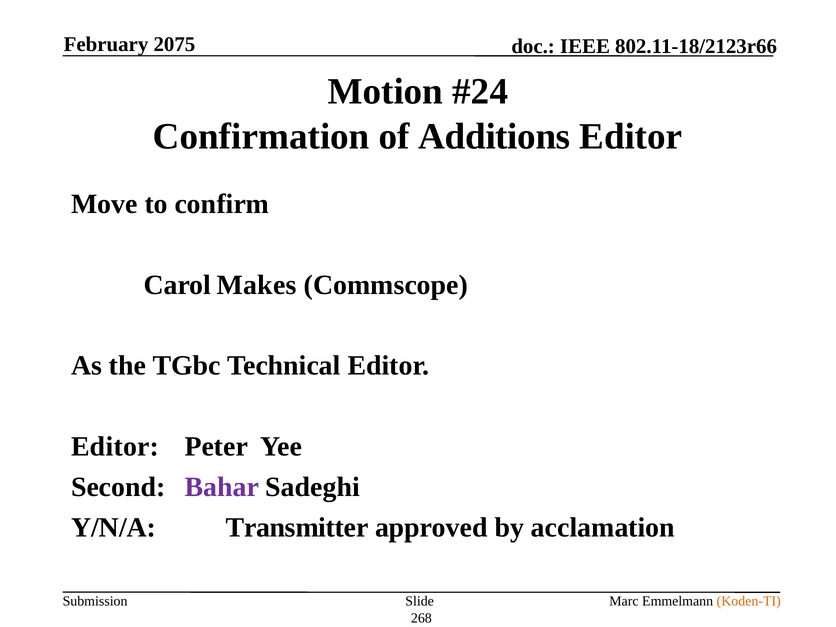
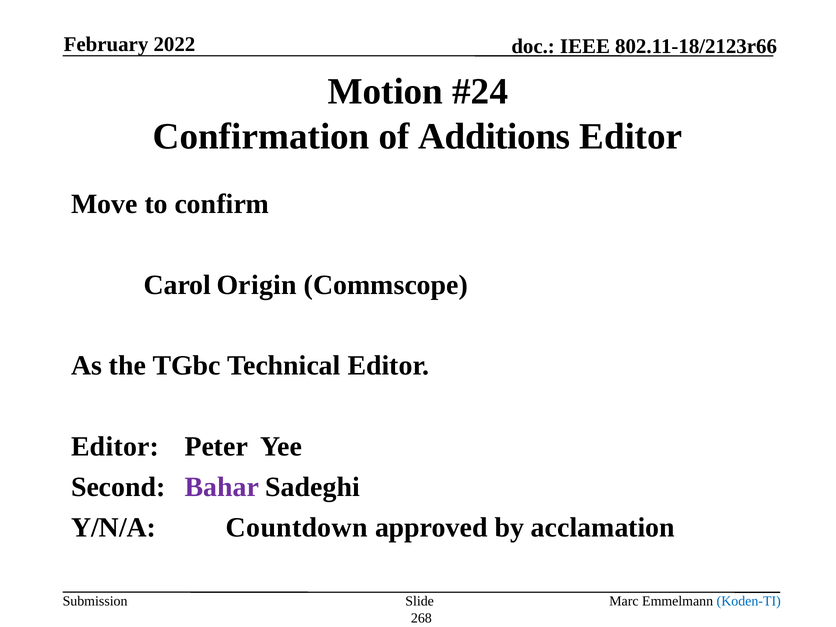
2075: 2075 -> 2022
Makes: Makes -> Origin
Transmitter: Transmitter -> Countdown
Koden-TI colour: orange -> blue
